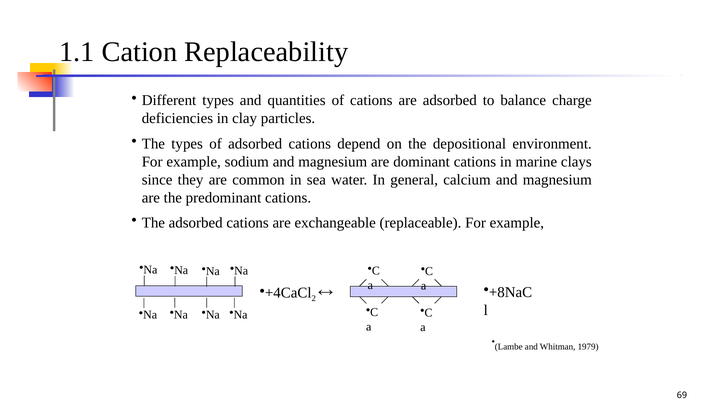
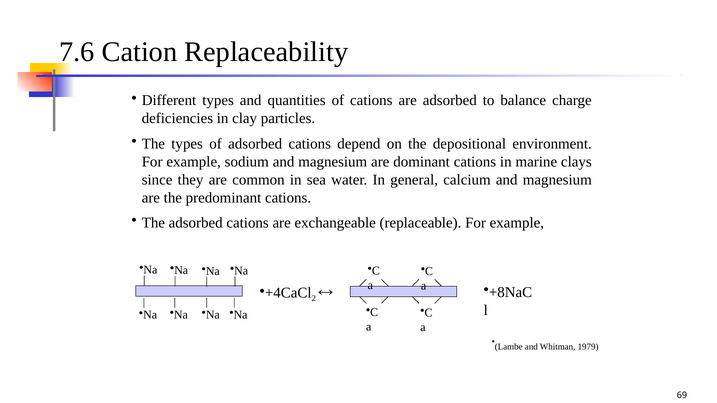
1.1: 1.1 -> 7.6
